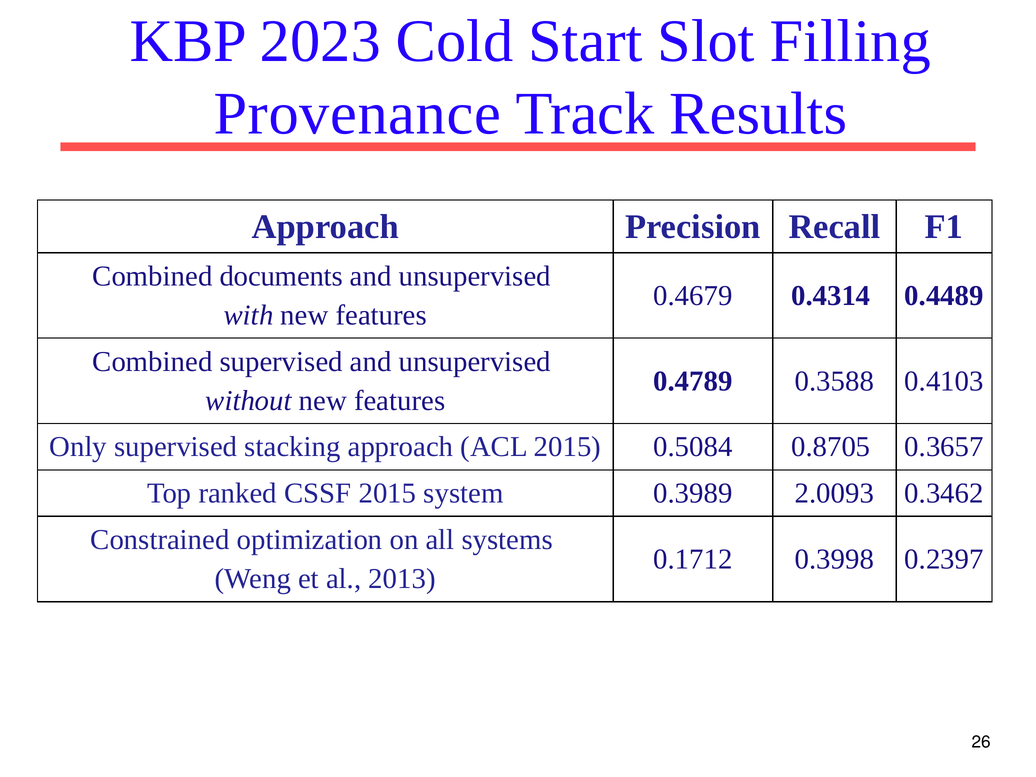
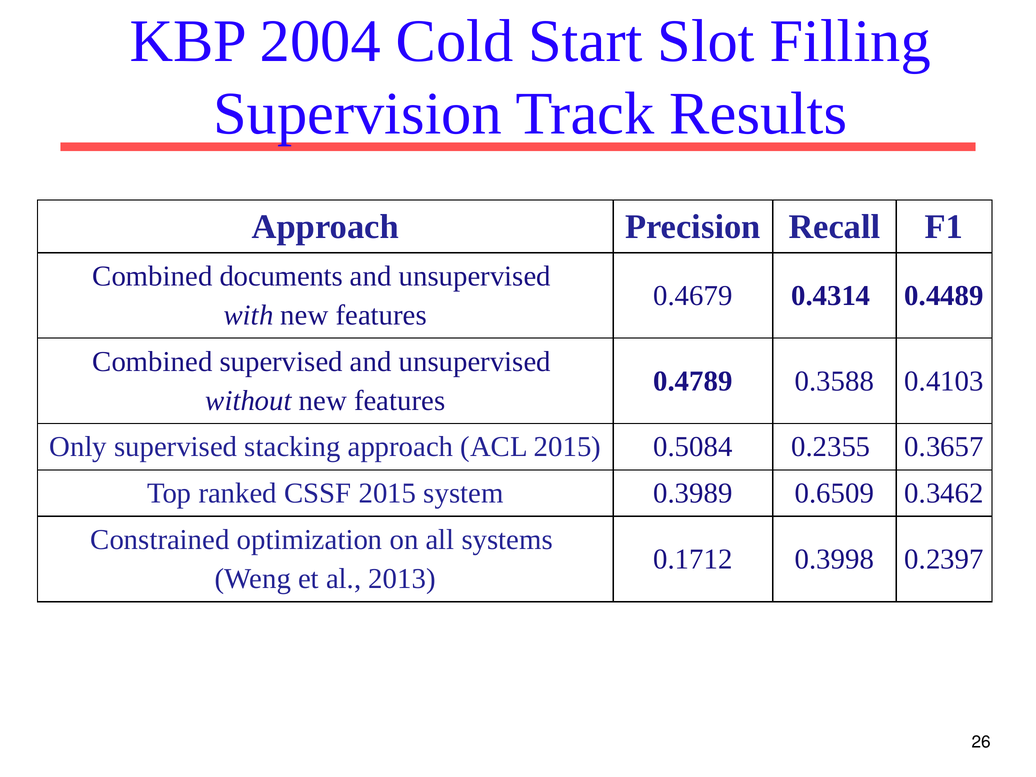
2023: 2023 -> 2004
Provenance: Provenance -> Supervision
0.8705: 0.8705 -> 0.2355
2.0093: 2.0093 -> 0.6509
